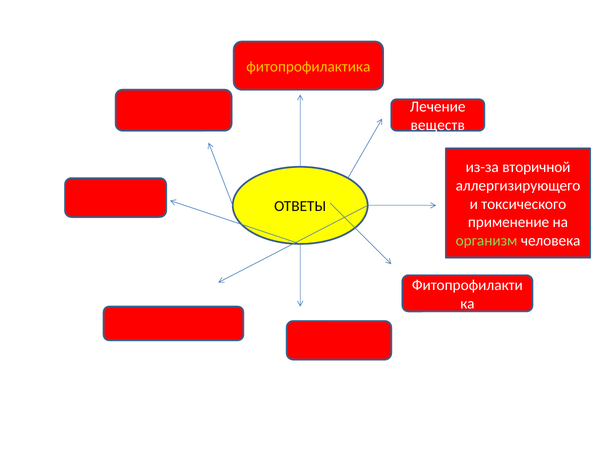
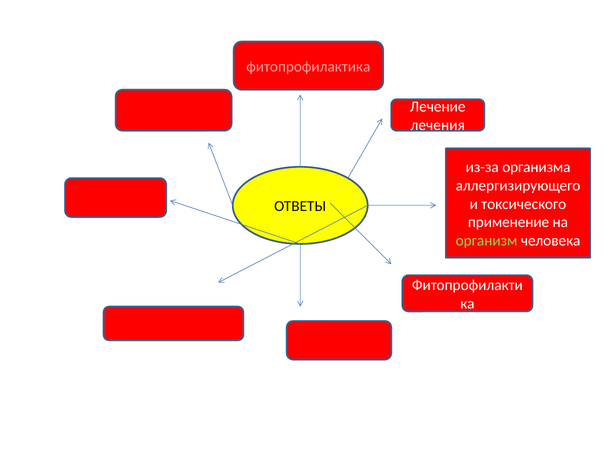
фитопрофилактика colour: yellow -> pink
веществ: веществ -> лечения
вторичной: вторичной -> организма
